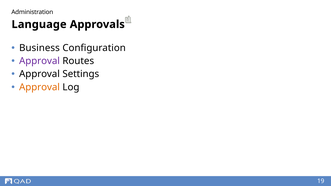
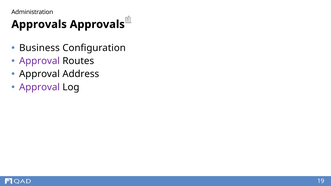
Language at (39, 24): Language -> Approvals
Settings: Settings -> Address
Approval at (40, 87) colour: orange -> purple
